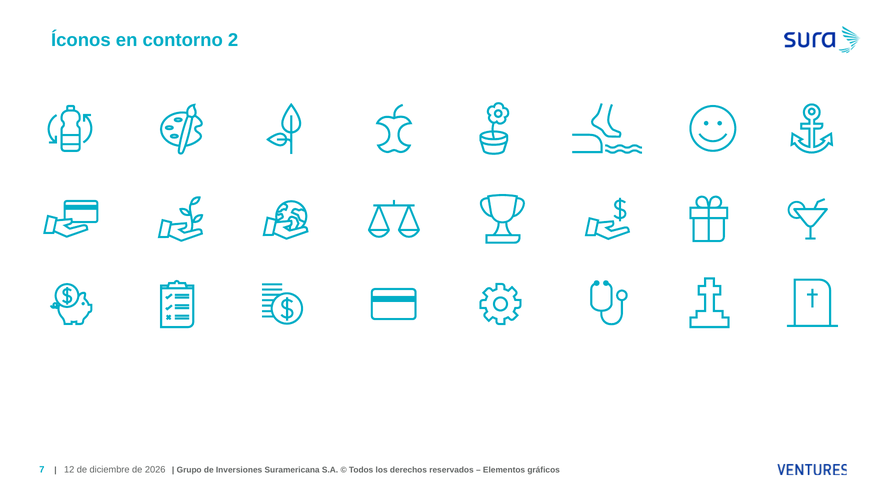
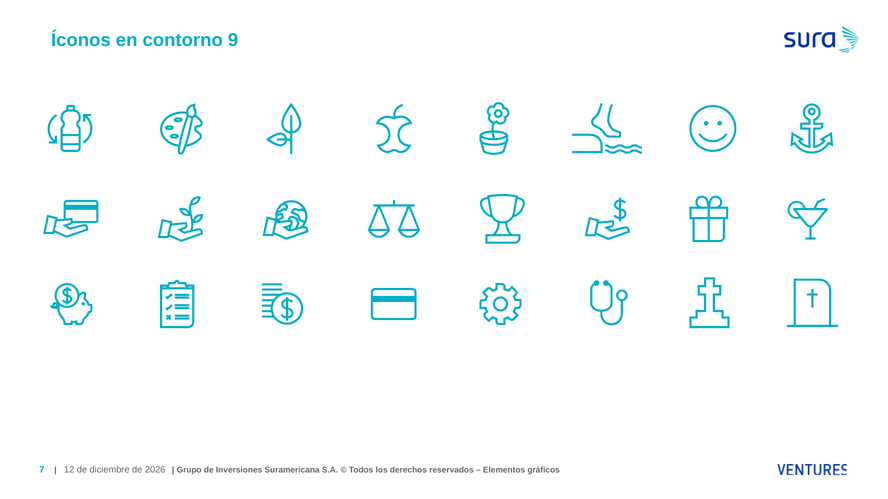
2: 2 -> 9
